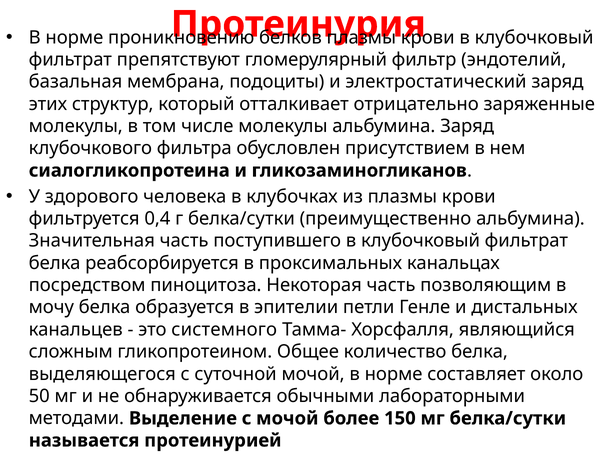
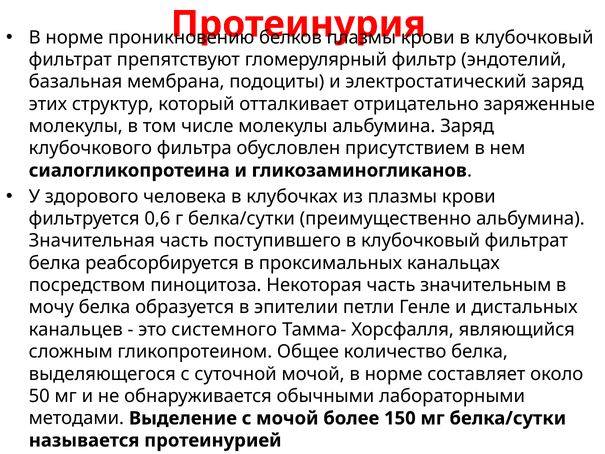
0,4: 0,4 -> 0,6
позволяющим: позволяющим -> значительным
